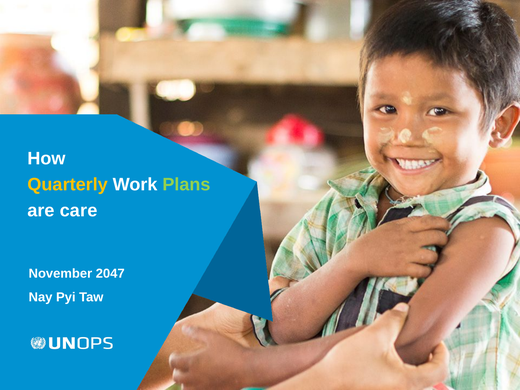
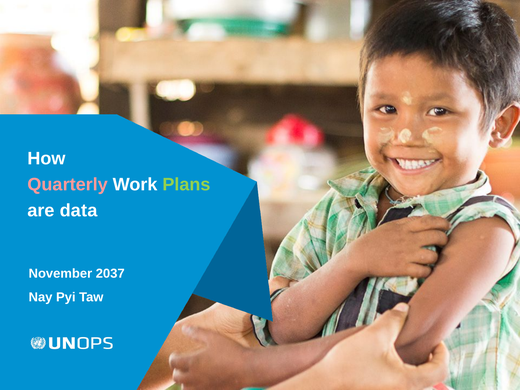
Quarterly colour: yellow -> pink
care: care -> data
2047: 2047 -> 2037
